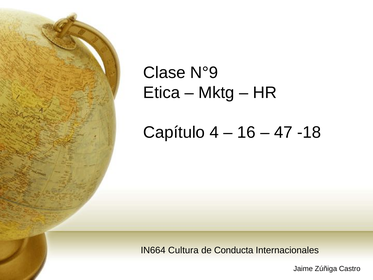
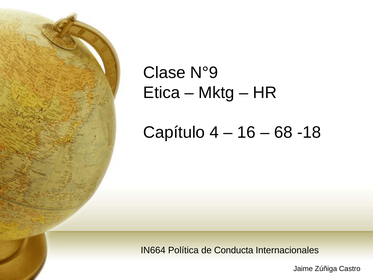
47: 47 -> 68
Cultura: Cultura -> Política
